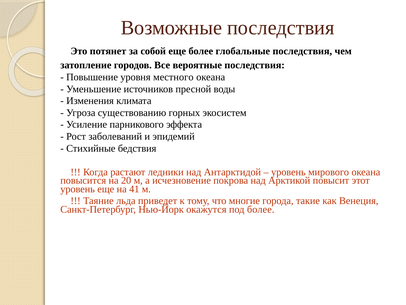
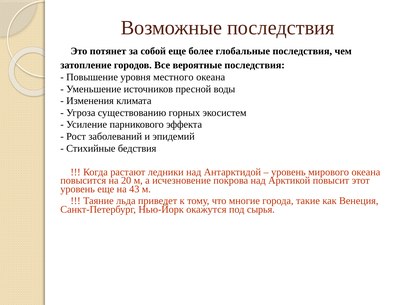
41: 41 -> 43
под более: более -> сырья
